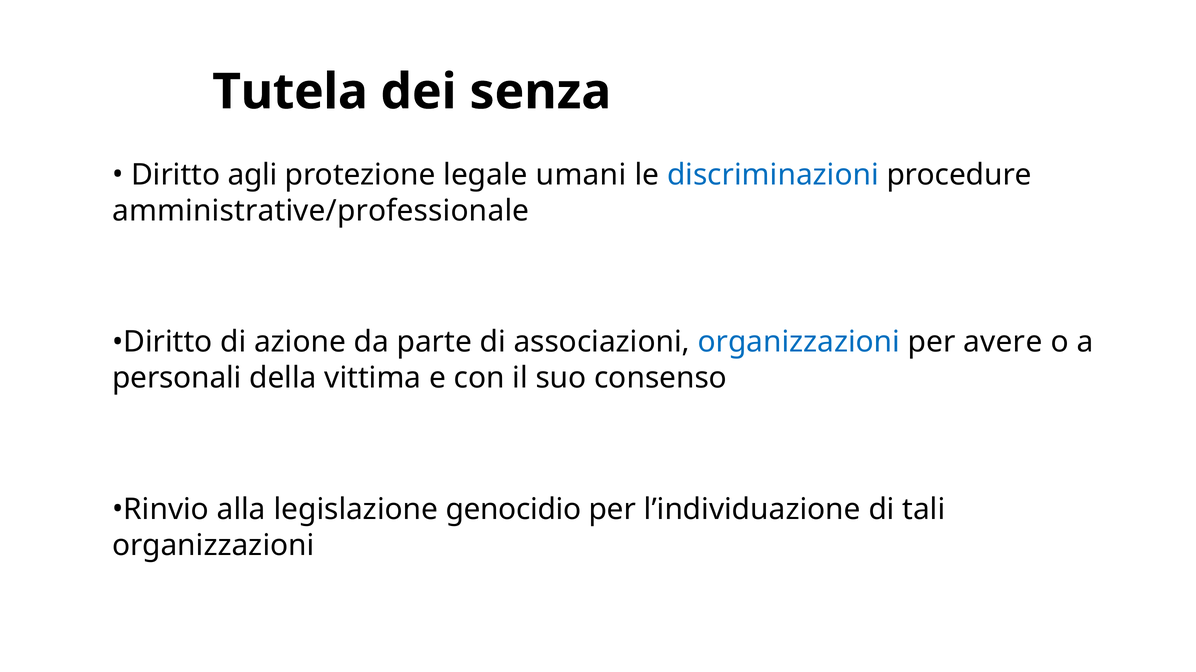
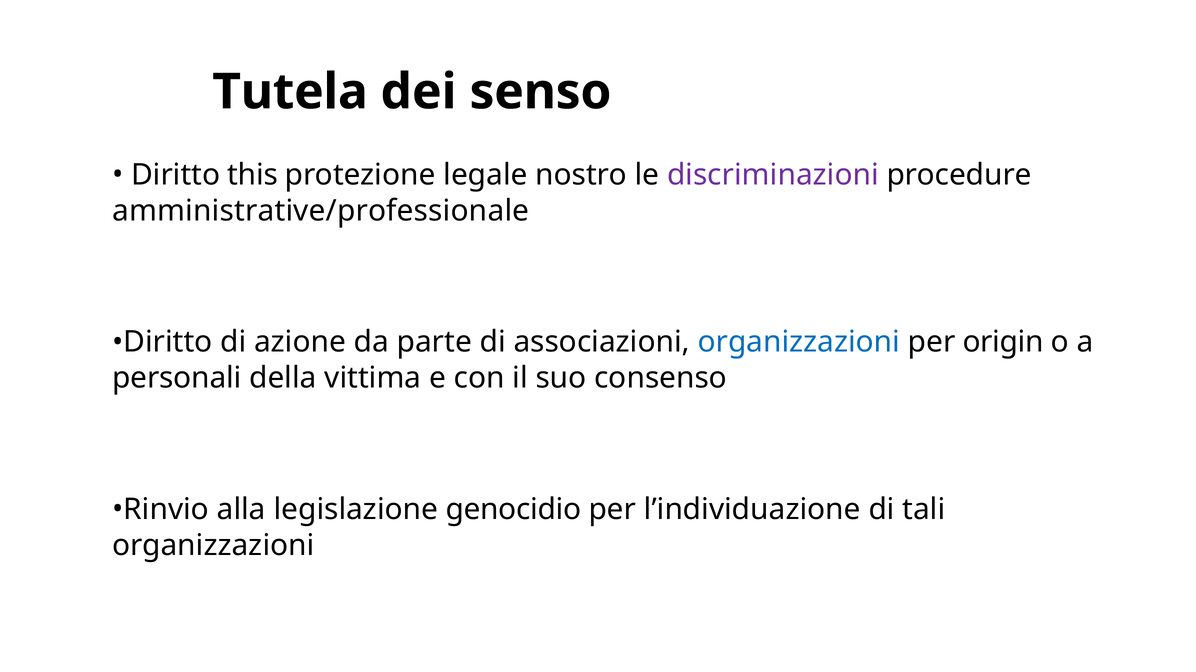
senza: senza -> senso
agli: agli -> this
umani: umani -> nostro
discriminazioni colour: blue -> purple
avere: avere -> origin
